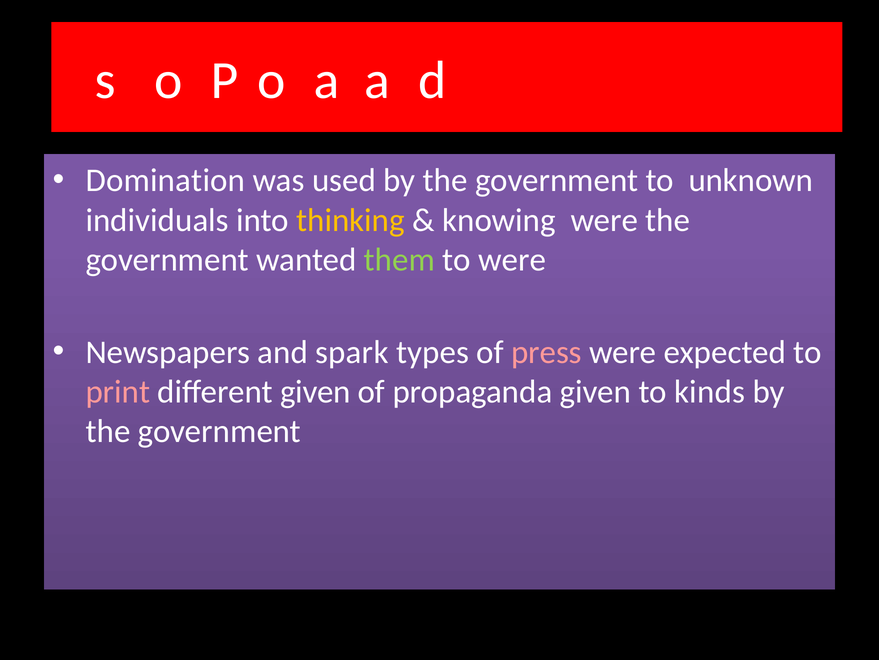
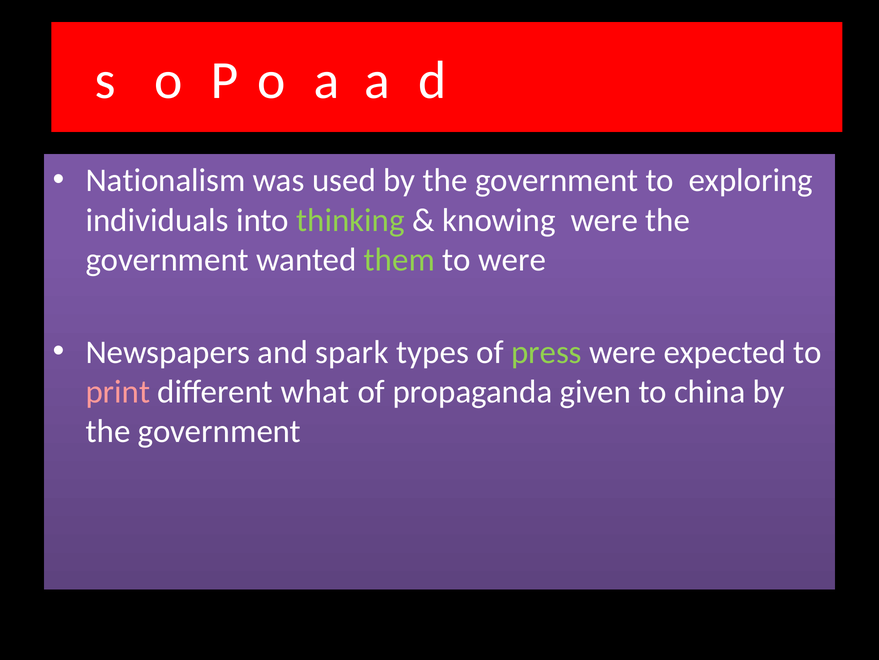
Domination: Domination -> Nationalism
unknown: unknown -> exploring
thinking colour: yellow -> light green
press colour: pink -> light green
different given: given -> what
kinds: kinds -> china
